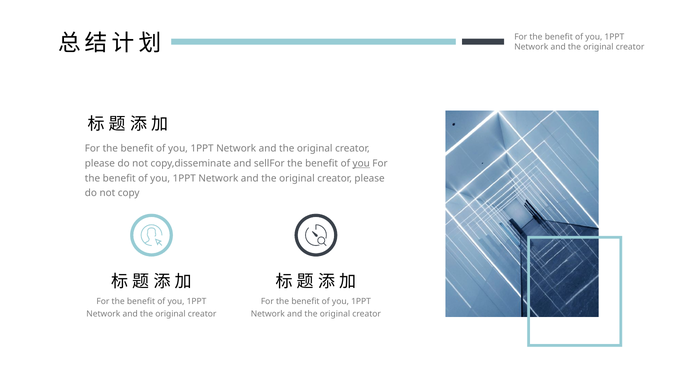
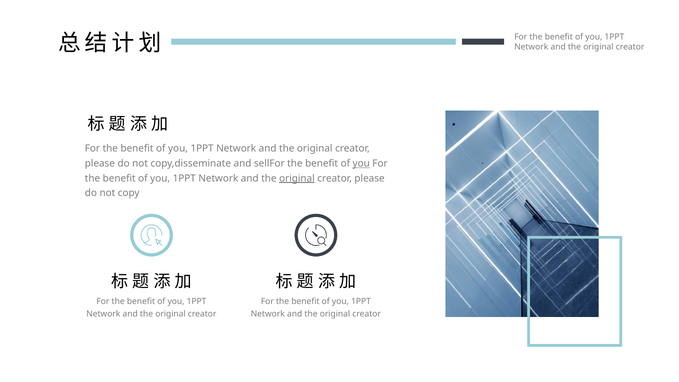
original at (297, 178) underline: none -> present
